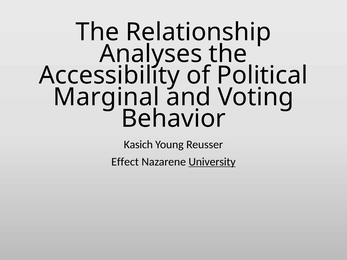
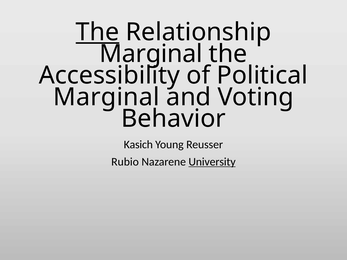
The at (97, 32) underline: none -> present
Analyses at (151, 54): Analyses -> Marginal
Effect: Effect -> Rubio
